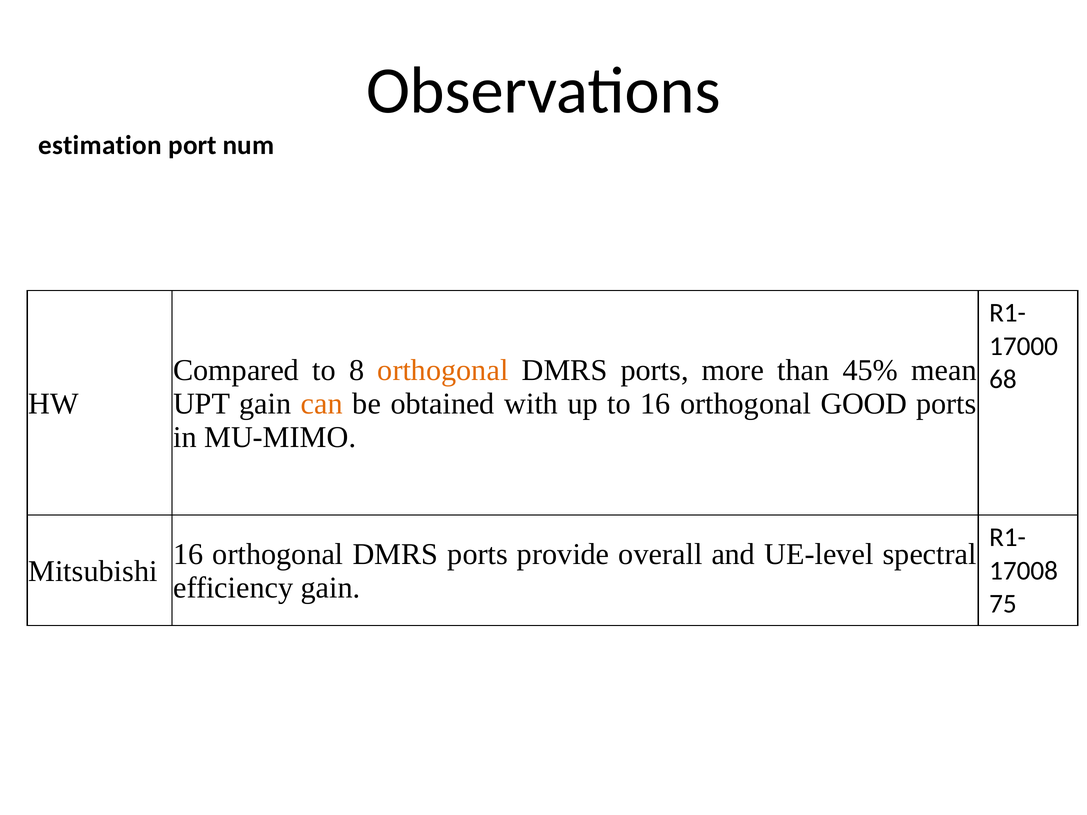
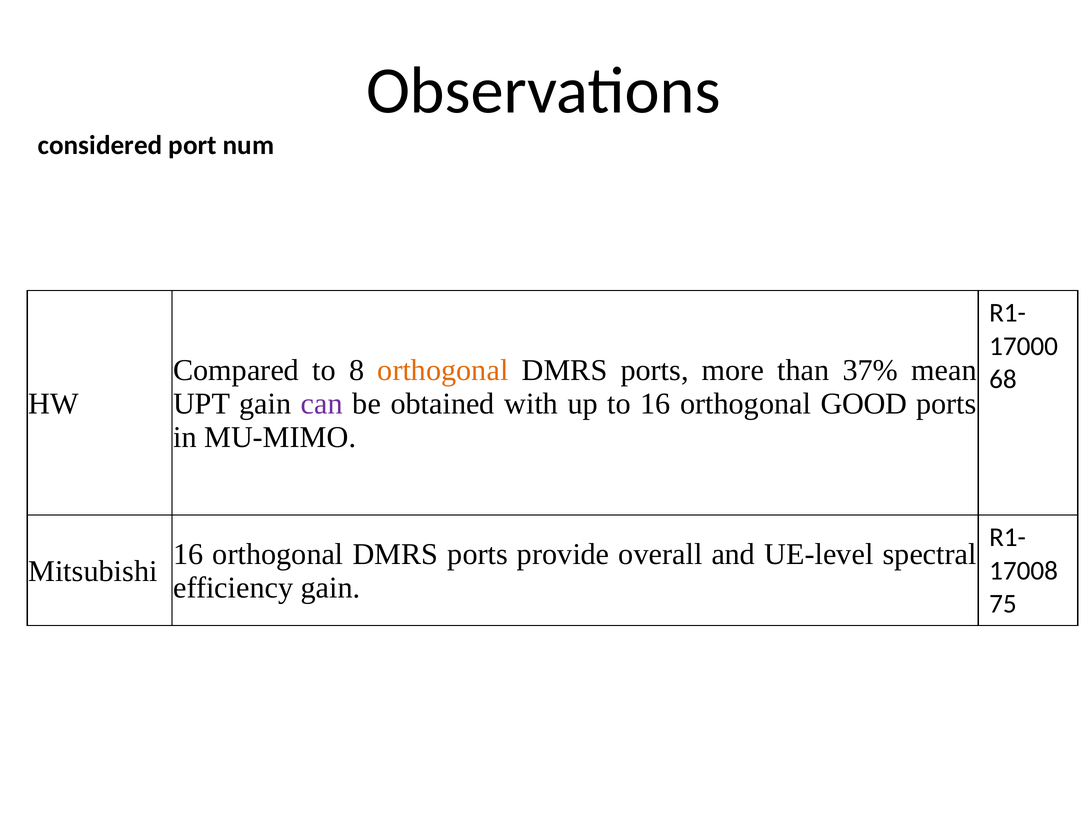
estimation: estimation -> considered
45%: 45% -> 37%
can colour: orange -> purple
